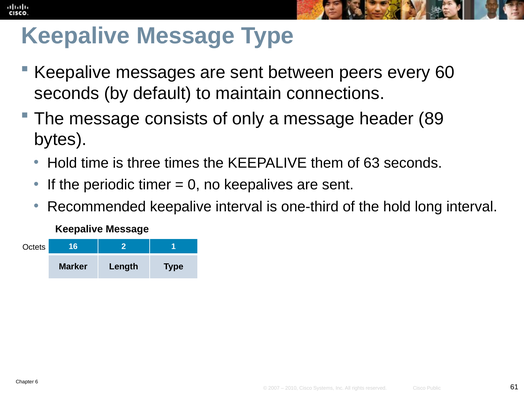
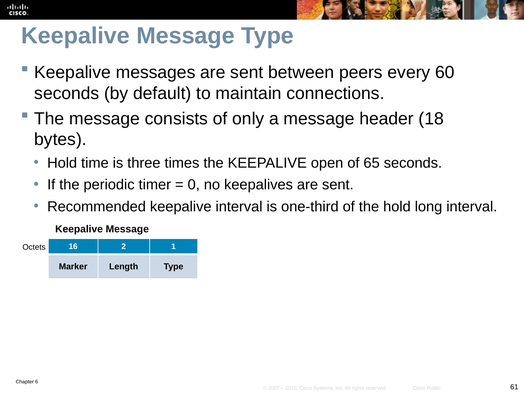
89: 89 -> 18
them: them -> open
63: 63 -> 65
